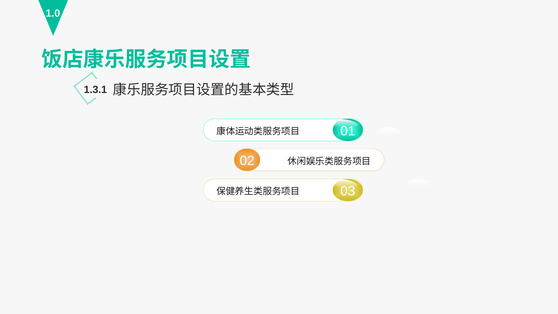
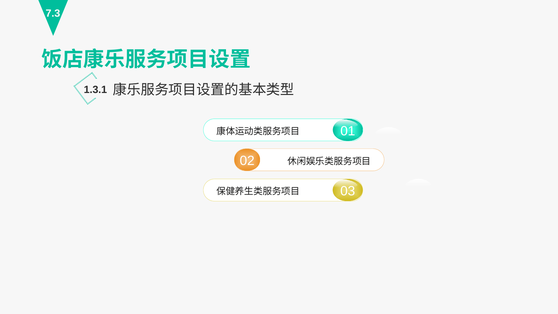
1.0: 1.0 -> 7.3
